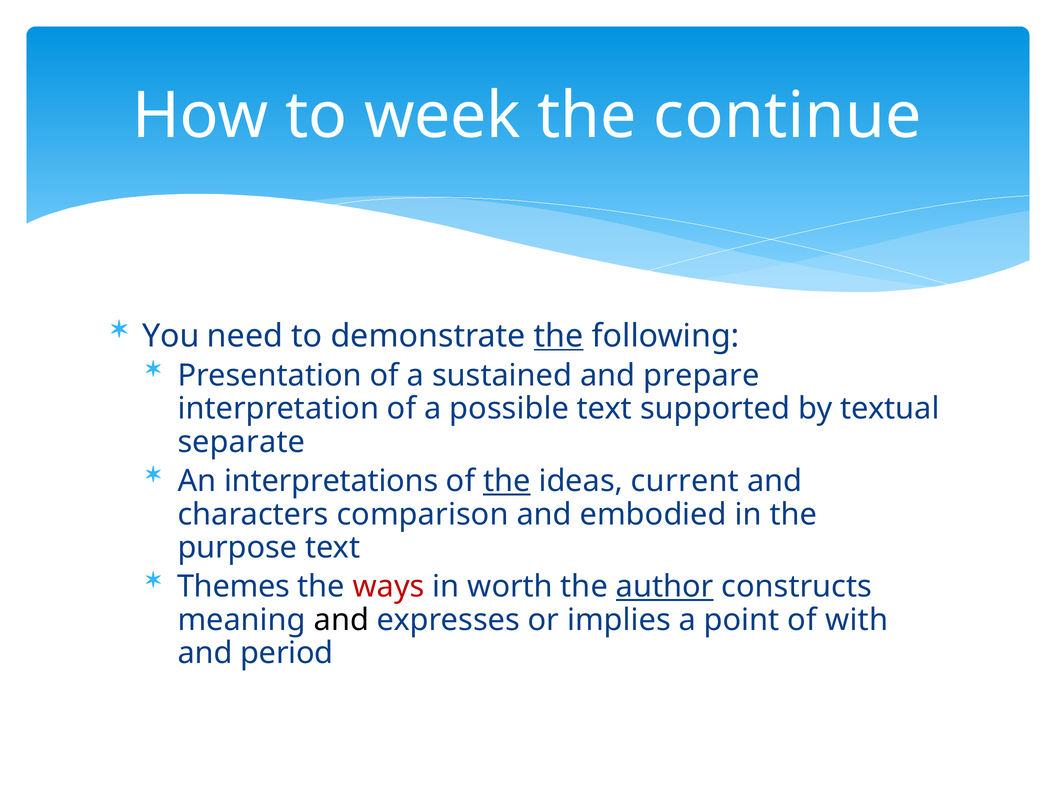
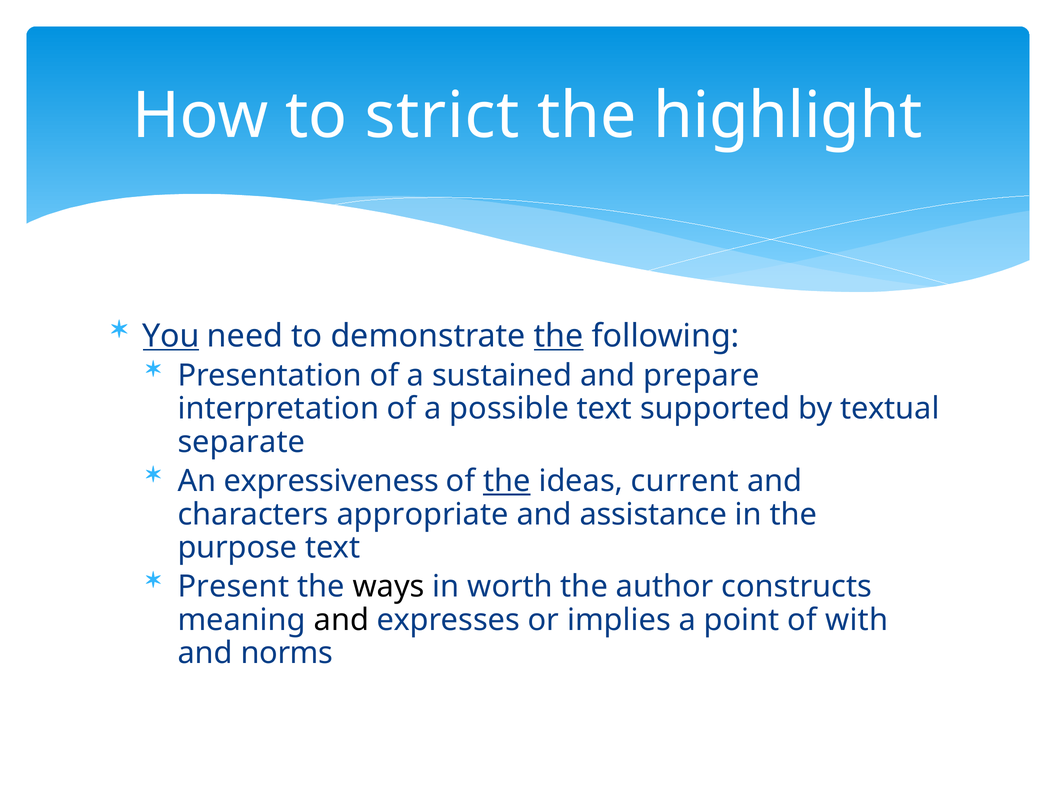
week: week -> strict
continue: continue -> highlight
You underline: none -> present
interpretations: interpretations -> expressiveness
comparison: comparison -> appropriate
embodied: embodied -> assistance
Themes: Themes -> Present
ways colour: red -> black
author underline: present -> none
period: period -> norms
